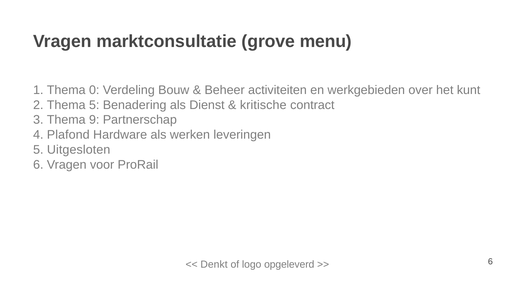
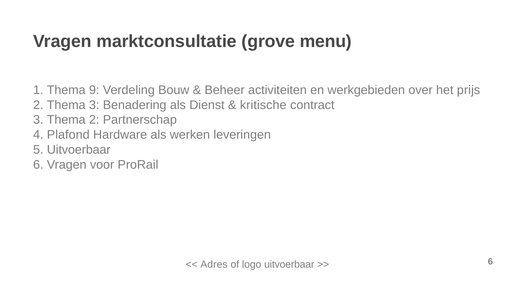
0: 0 -> 9
kunt: kunt -> prijs
Thema 5: 5 -> 3
Thema 9: 9 -> 2
Uitgesloten at (79, 150): Uitgesloten -> Uitvoerbaar
Denkt: Denkt -> Adres
logo opgeleverd: opgeleverd -> uitvoerbaar
